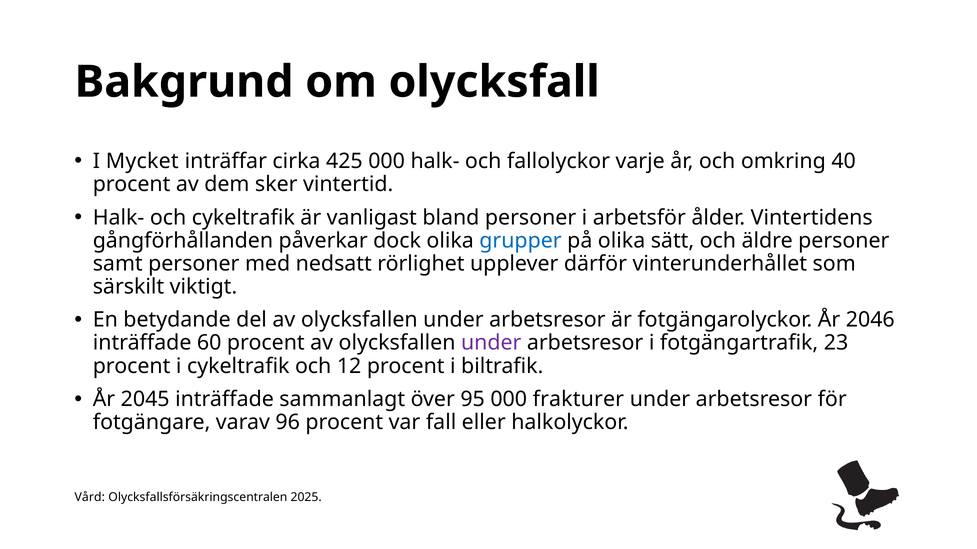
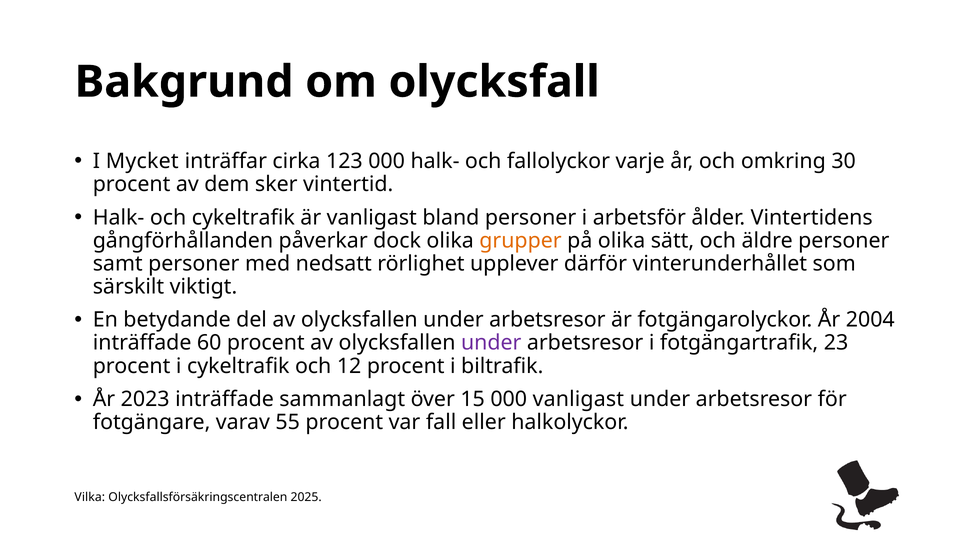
425: 425 -> 123
40: 40 -> 30
grupper colour: blue -> orange
2046: 2046 -> 2004
2045: 2045 -> 2023
95: 95 -> 15
000 frakturer: frakturer -> vanligast
96: 96 -> 55
Vård: Vård -> Vilka
